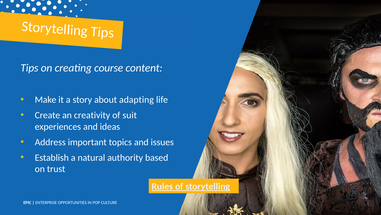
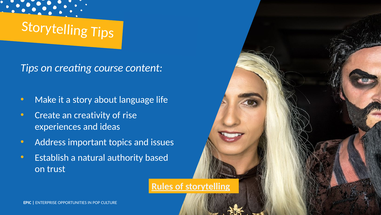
adapting: adapting -> language
suit: suit -> rise
